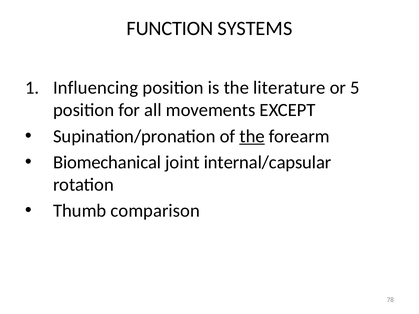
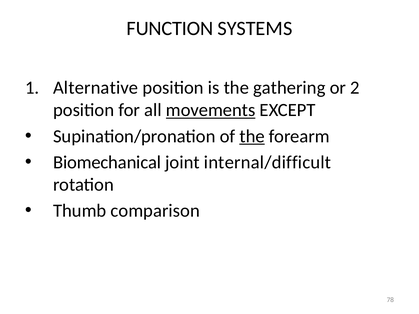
Influencing: Influencing -> Alternative
literature: literature -> gathering
5: 5 -> 2
movements underline: none -> present
internal/capsular: internal/capsular -> internal/difficult
